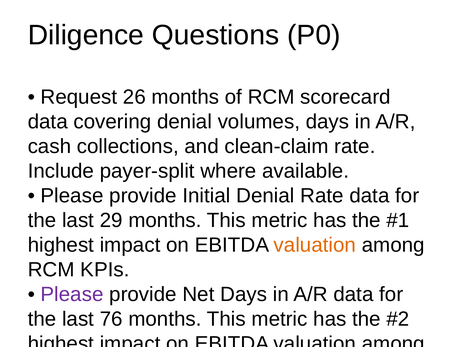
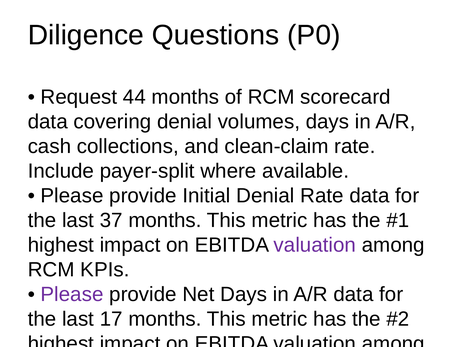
26: 26 -> 44
29: 29 -> 37
valuation at (315, 245) colour: orange -> purple
76: 76 -> 17
